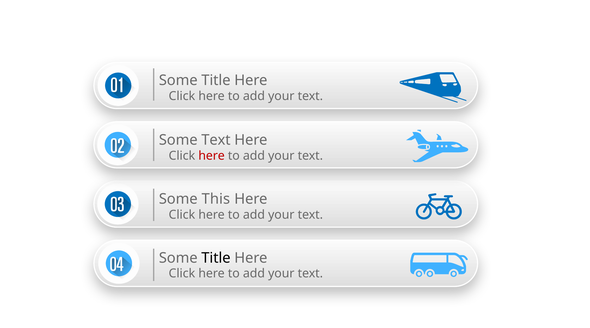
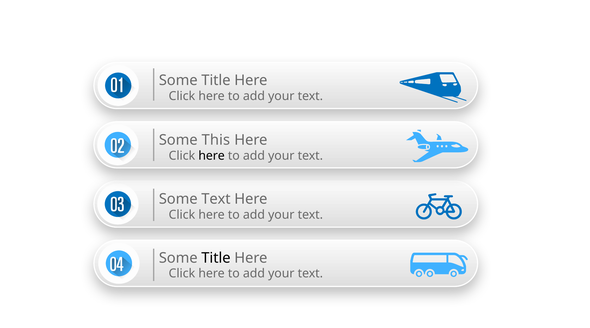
Some Text: Text -> This
here at (212, 156) colour: red -> black
Some This: This -> Text
